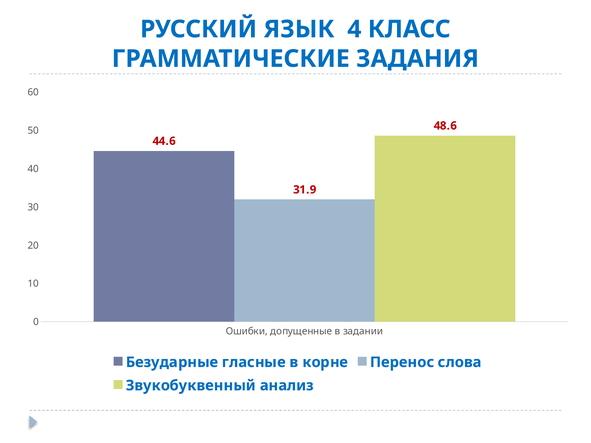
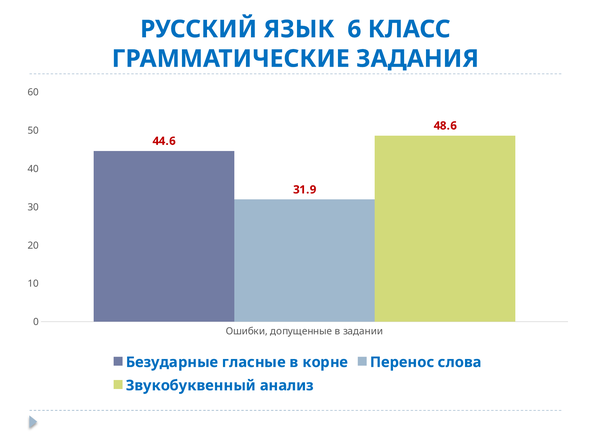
4: 4 -> 6
